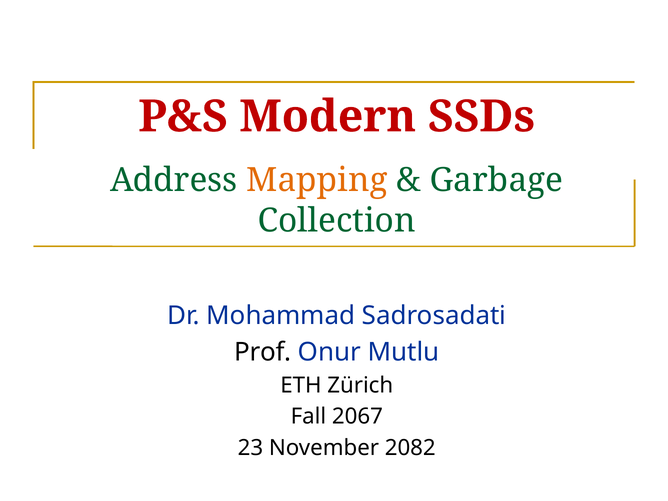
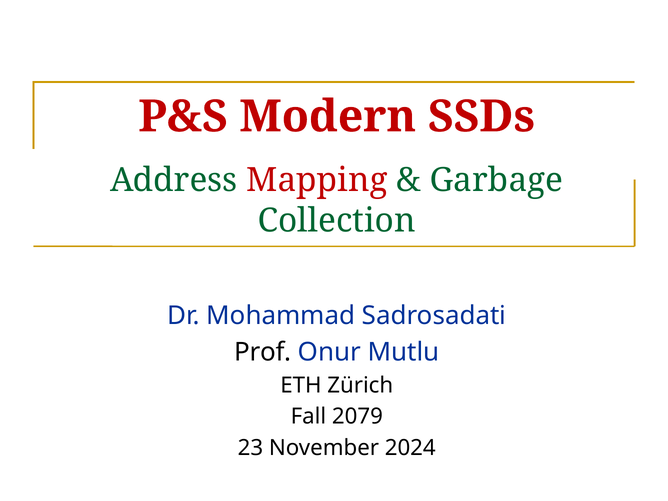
Mapping colour: orange -> red
2067: 2067 -> 2079
2082: 2082 -> 2024
